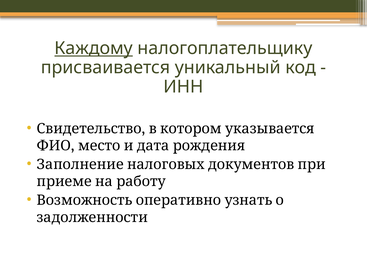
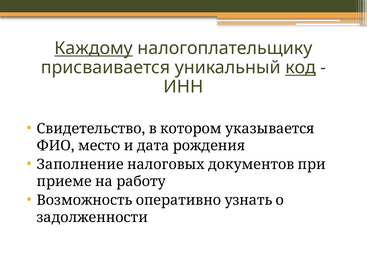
код underline: none -> present
